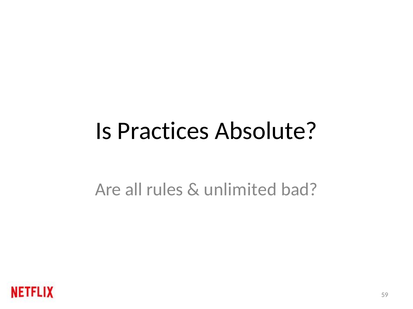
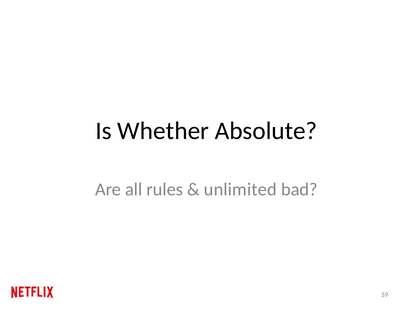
Practices: Practices -> Whether
